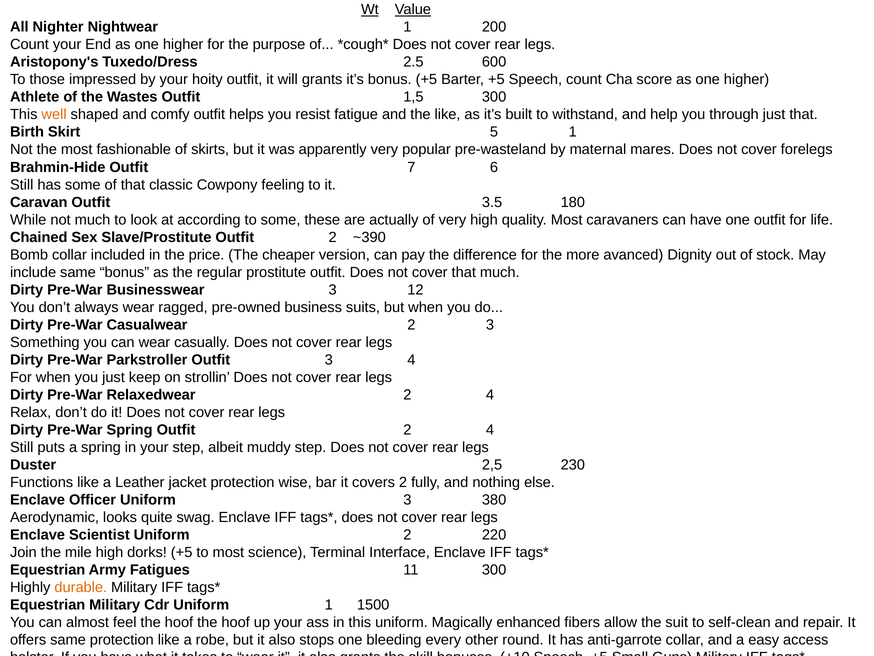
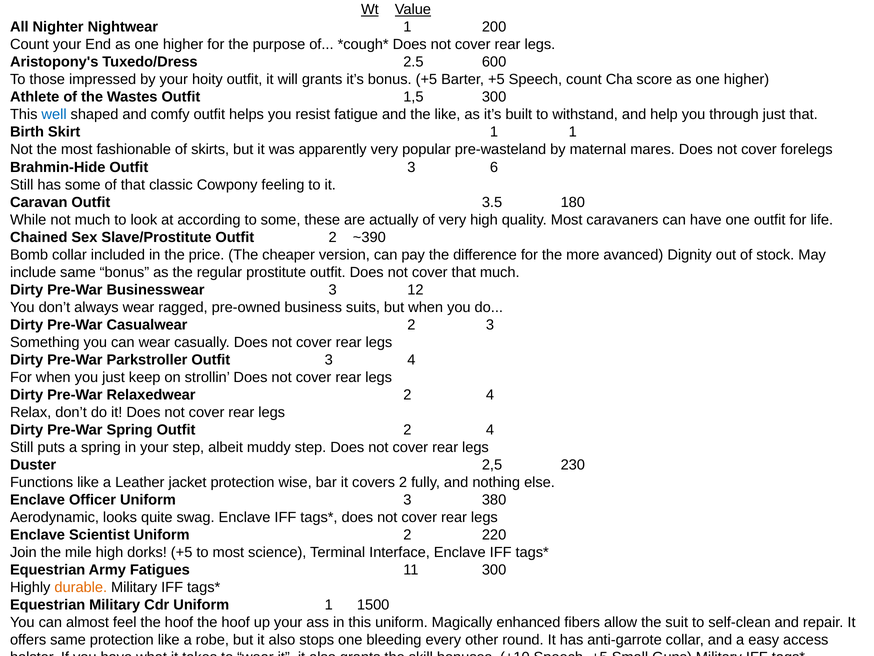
well colour: orange -> blue
Skirt 5: 5 -> 1
Brahmin-Hide Outfit 7: 7 -> 3
